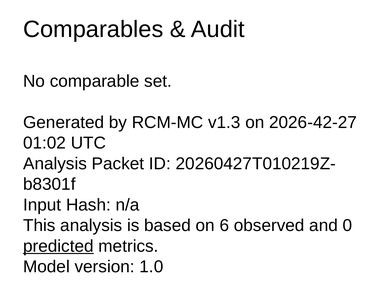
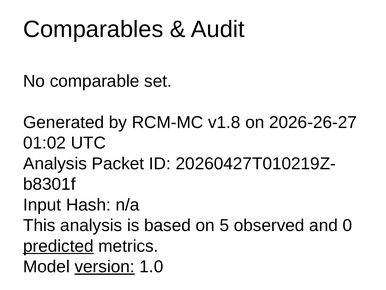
v1.3: v1.3 -> v1.8
2026-42-27: 2026-42-27 -> 2026-26-27
6: 6 -> 5
version underline: none -> present
